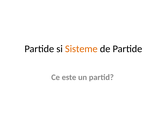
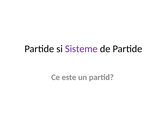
Sisteme colour: orange -> purple
